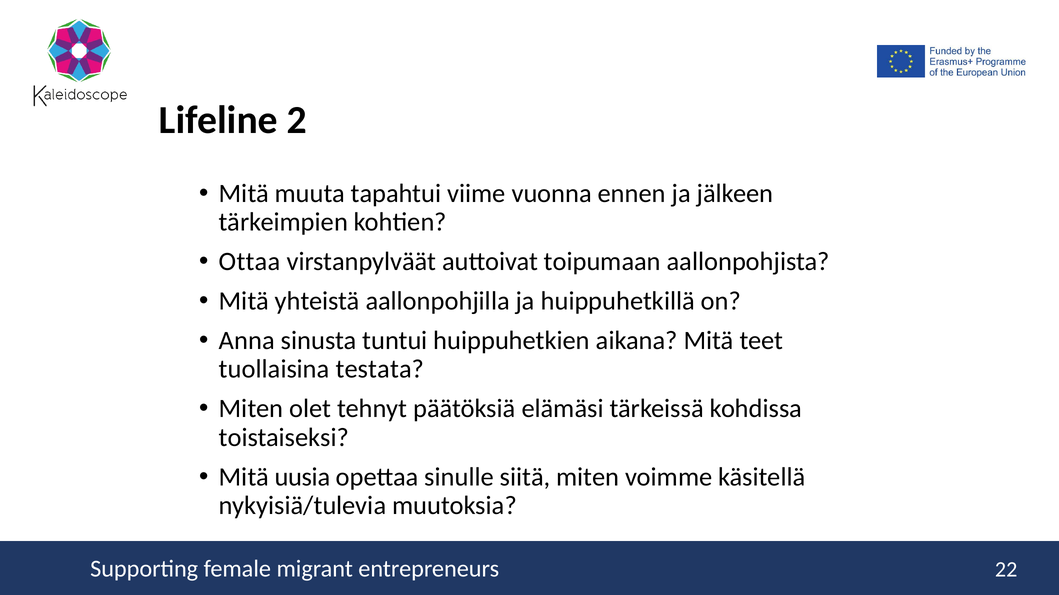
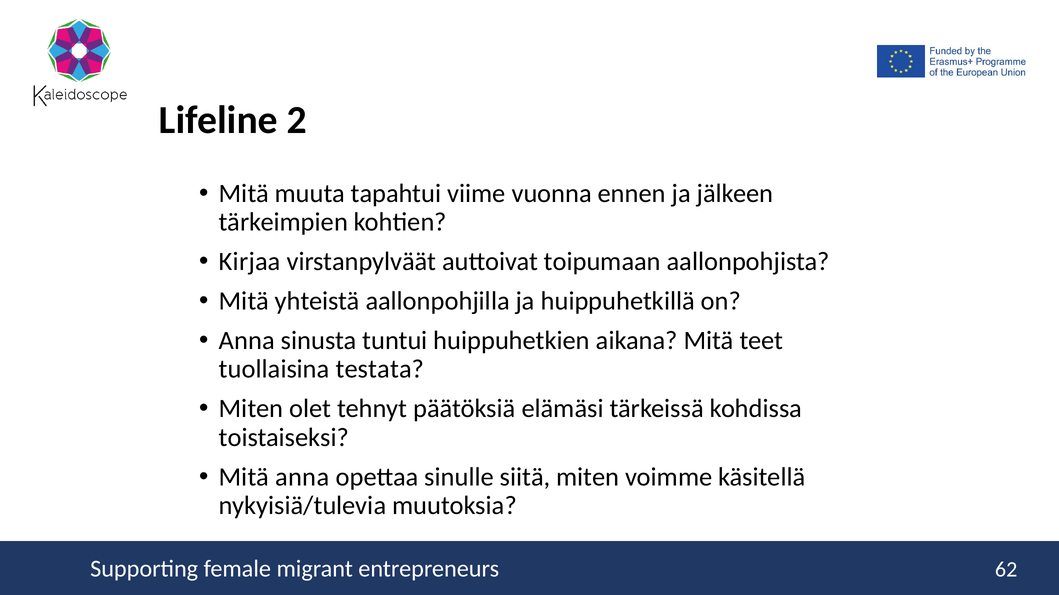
Ottaa: Ottaa -> Kirjaa
Mitä uusia: uusia -> anna
22: 22 -> 62
